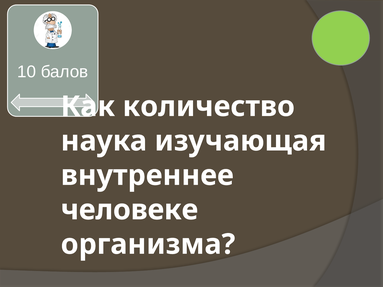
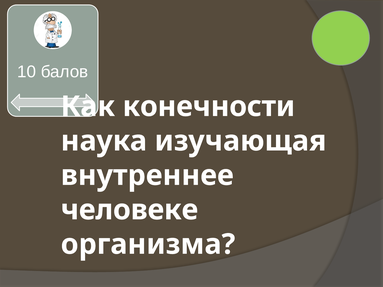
количество: количество -> конечности
